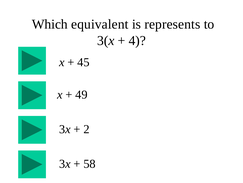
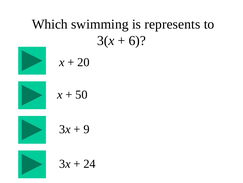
equivalent: equivalent -> swimming
4: 4 -> 6
45: 45 -> 20
49: 49 -> 50
2: 2 -> 9
58: 58 -> 24
